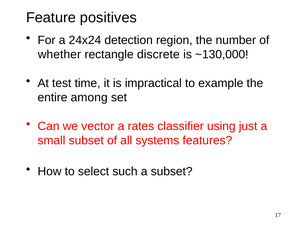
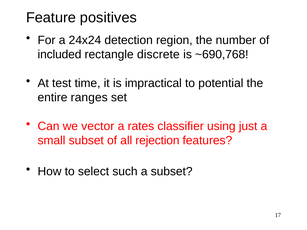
whether: whether -> included
~130,000: ~130,000 -> ~690,768
example: example -> potential
among: among -> ranges
systems: systems -> rejection
